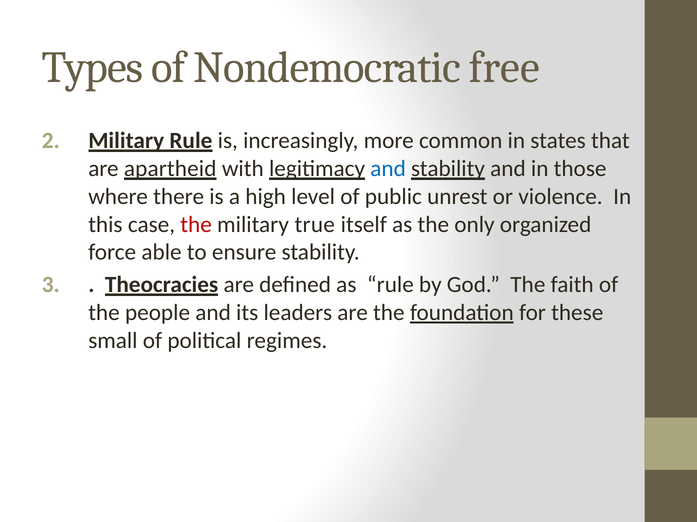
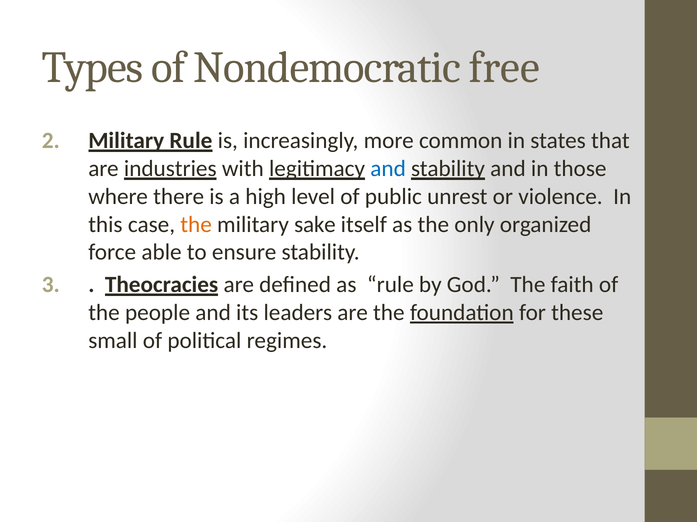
apartheid: apartheid -> industries
the at (196, 225) colour: red -> orange
true: true -> sake
